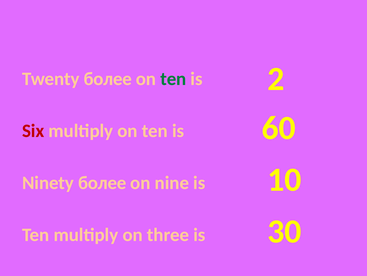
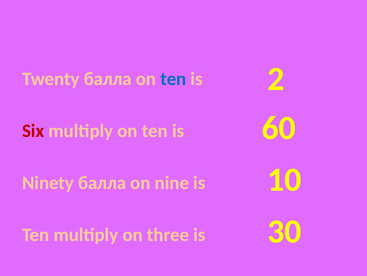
Twenty более: более -> балла
ten at (173, 79) colour: green -> blue
Ninety более: более -> балла
